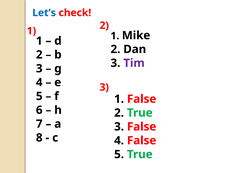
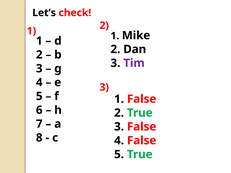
Let’s colour: blue -> black
